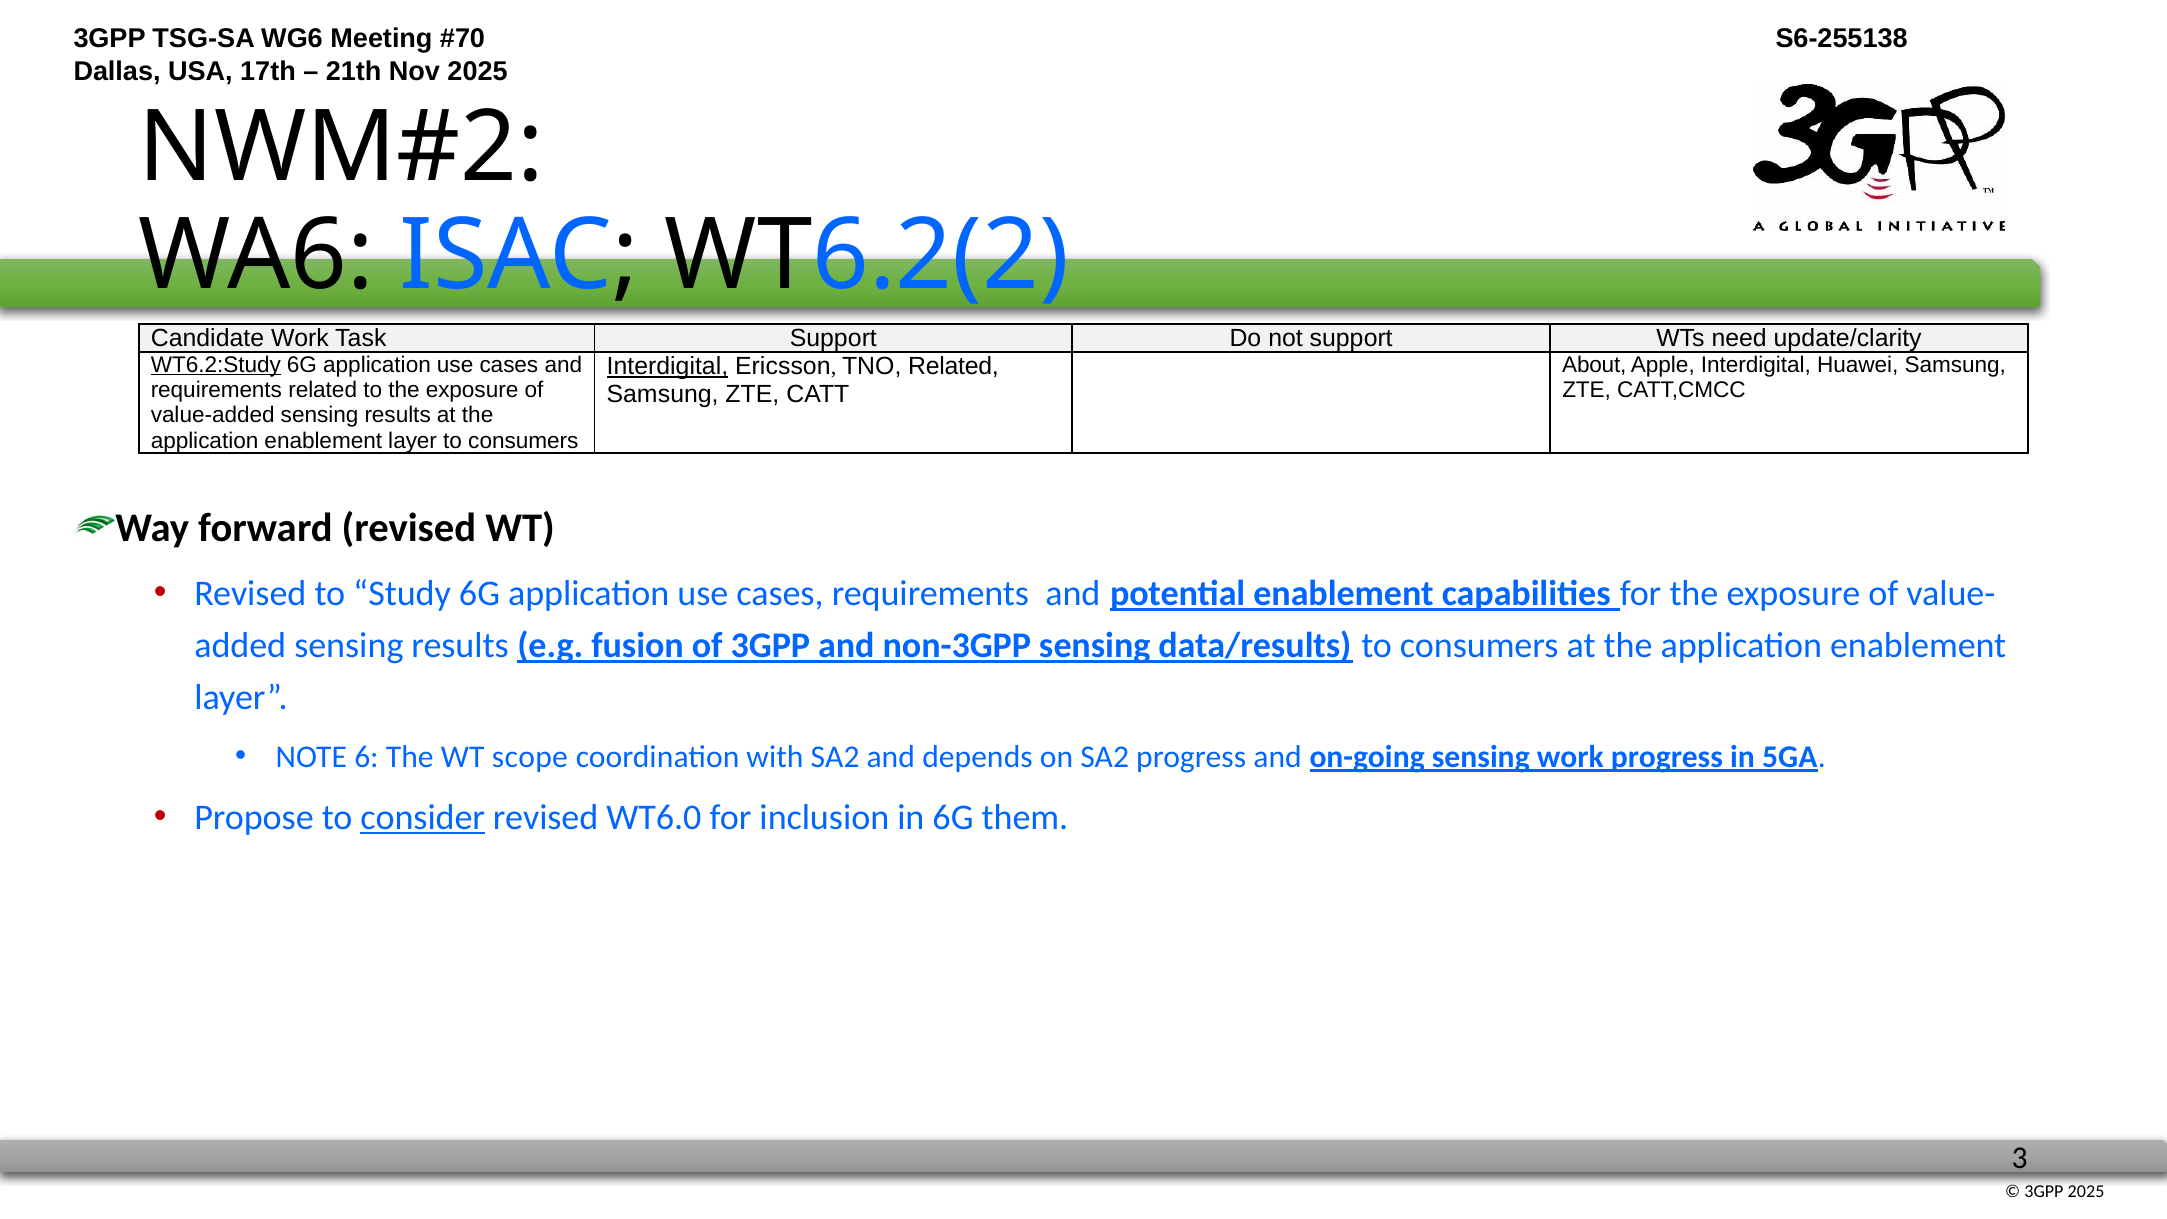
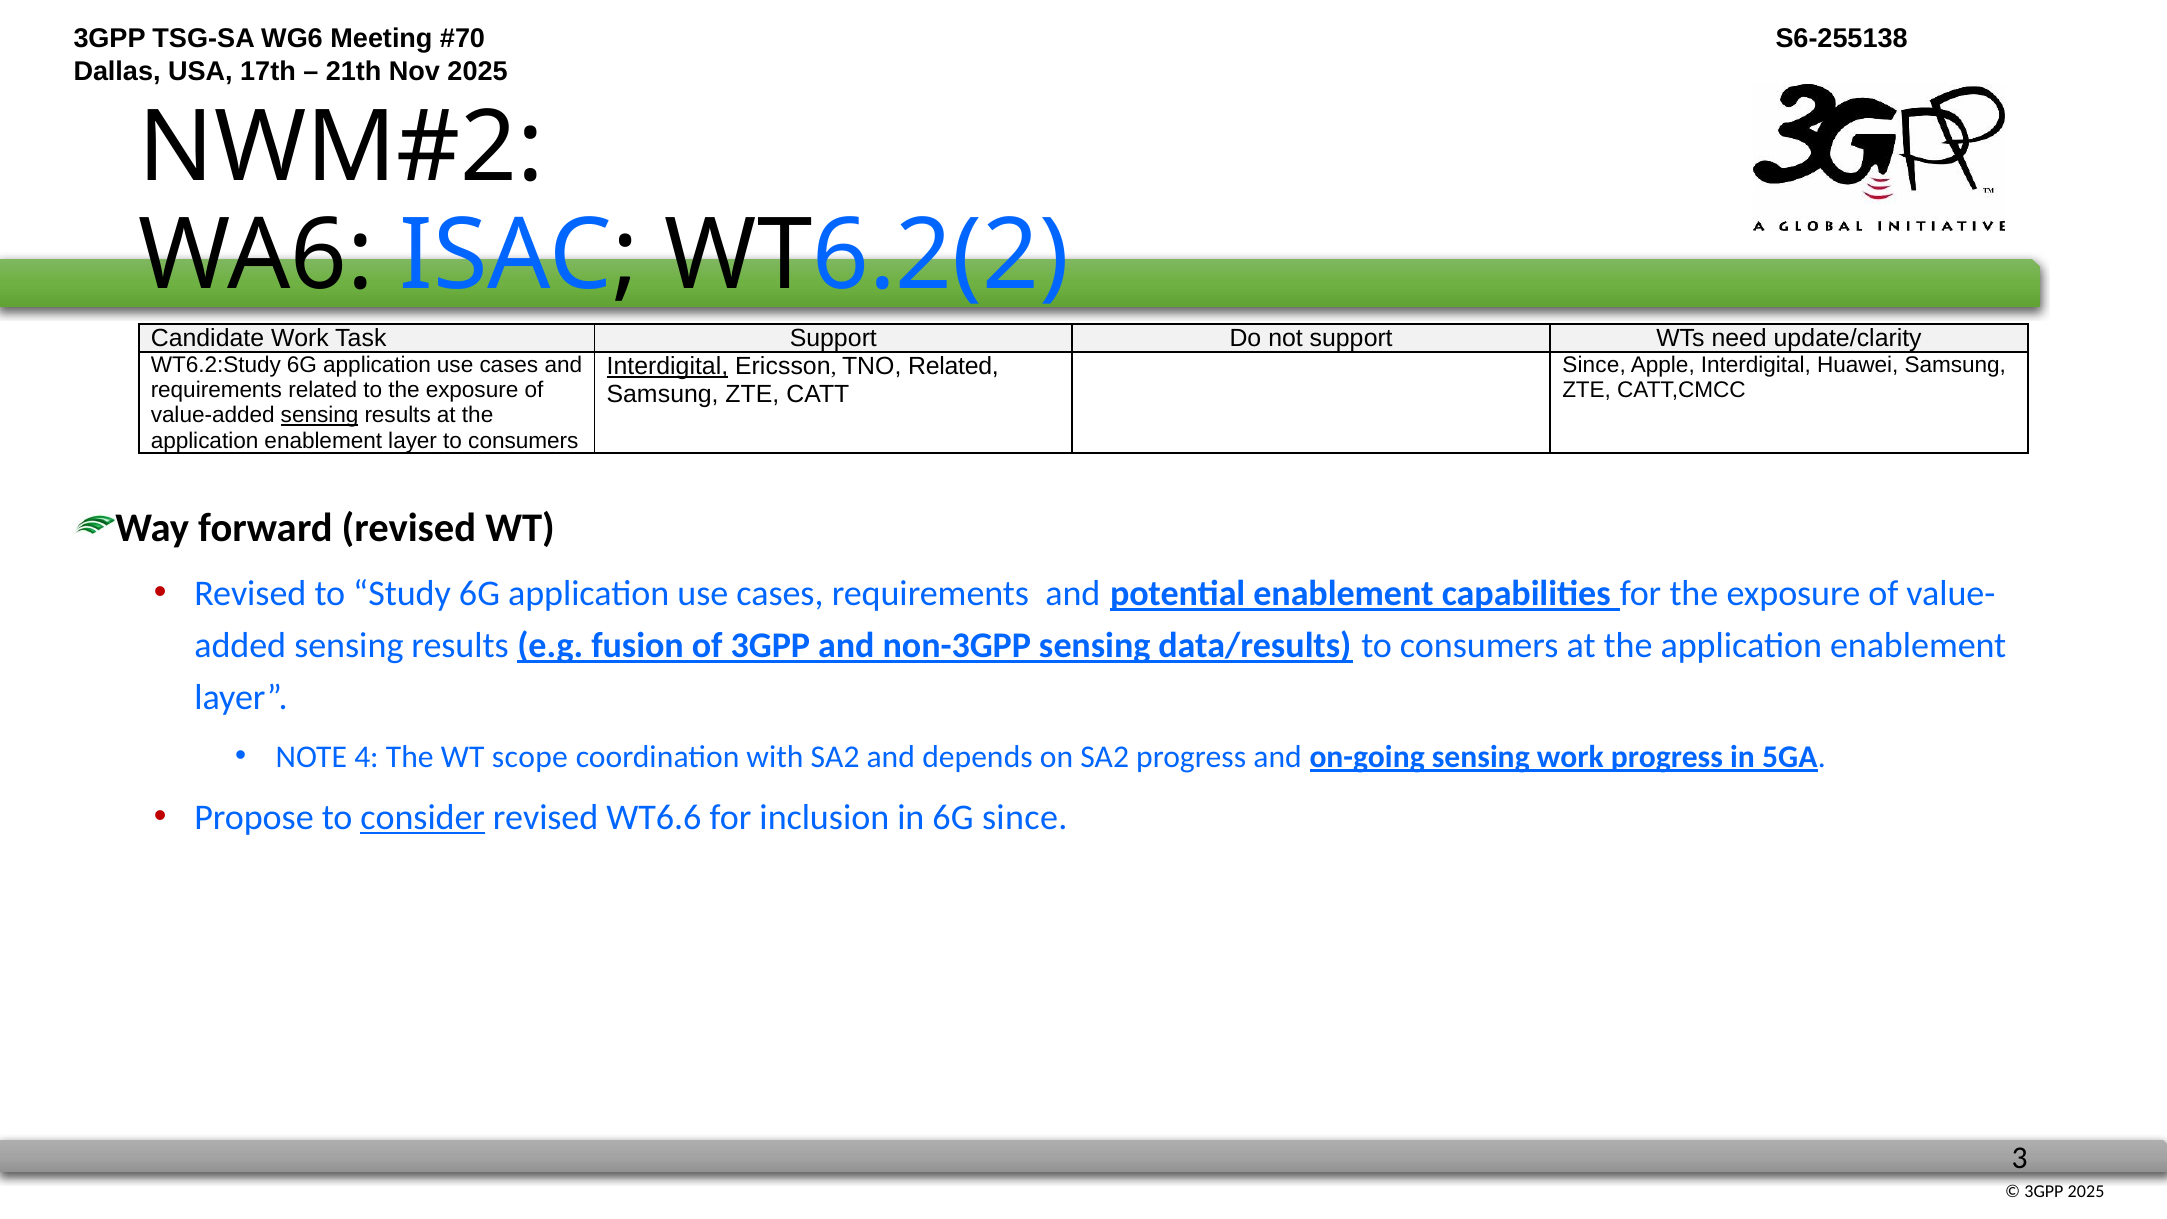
WT6.2:Study underline: present -> none
About at (1594, 365): About -> Since
sensing at (320, 415) underline: none -> present
6: 6 -> 4
WT6.0: WT6.0 -> WT6.6
6G them: them -> since
